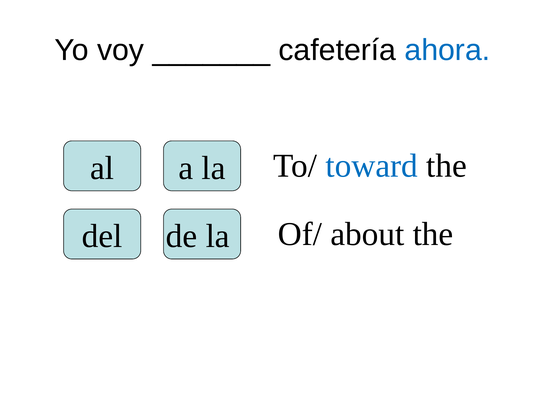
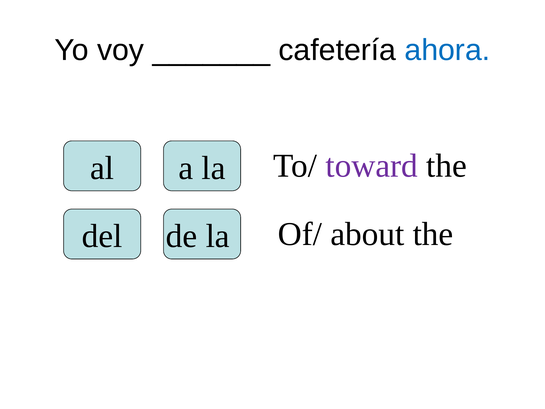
toward colour: blue -> purple
